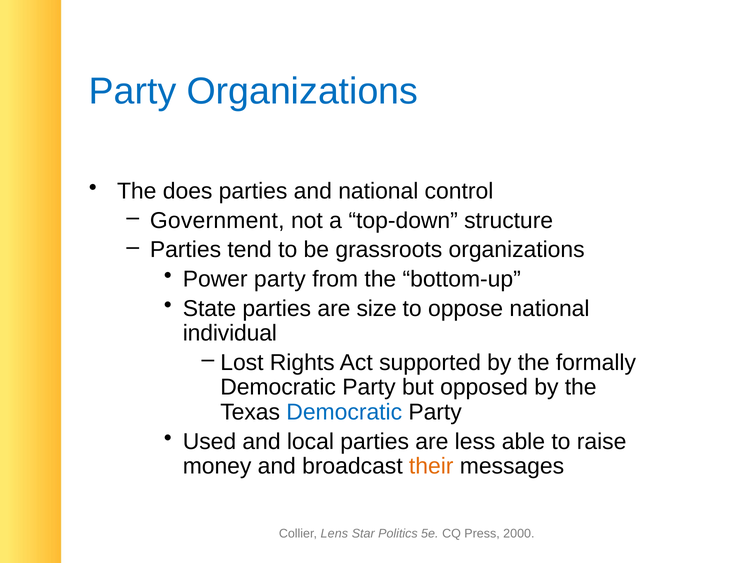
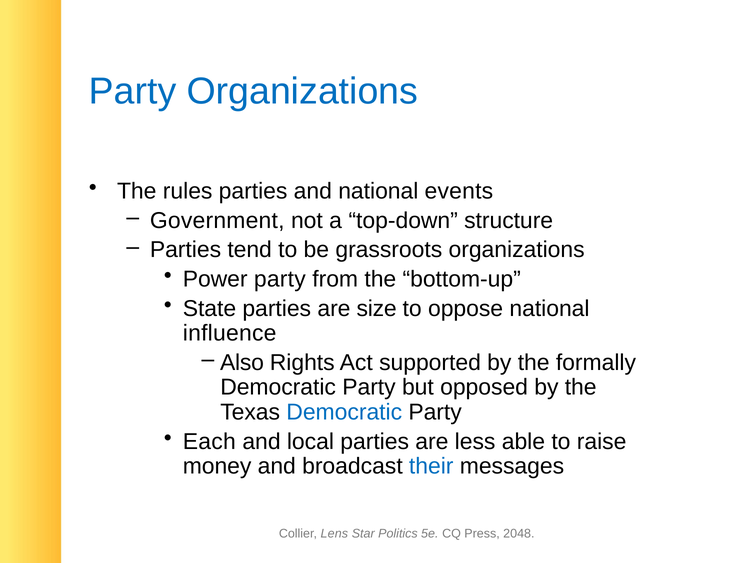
does: does -> rules
control: control -> events
individual: individual -> influence
Lost: Lost -> Also
Used: Used -> Each
their colour: orange -> blue
2000: 2000 -> 2048
